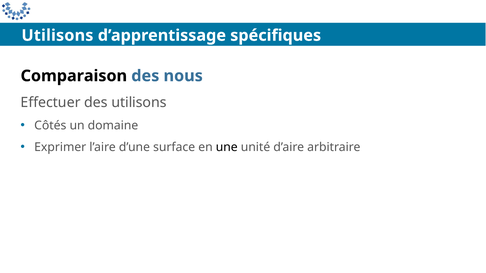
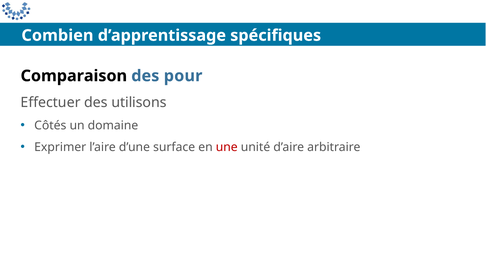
Utilisons at (57, 35): Utilisons -> Combien
nous: nous -> pour
une colour: black -> red
